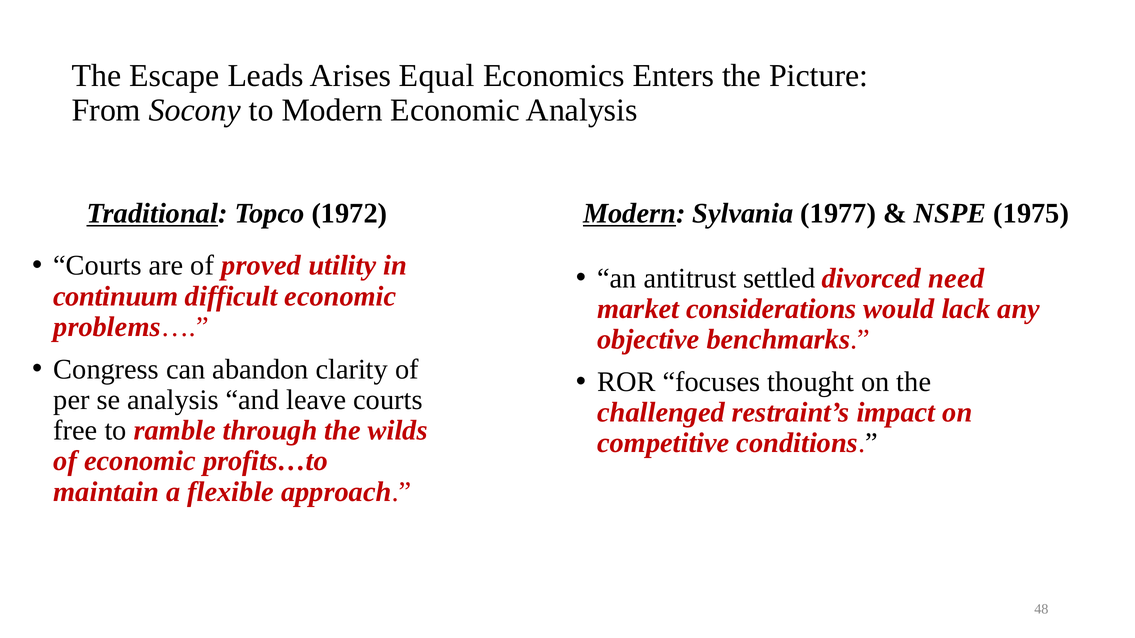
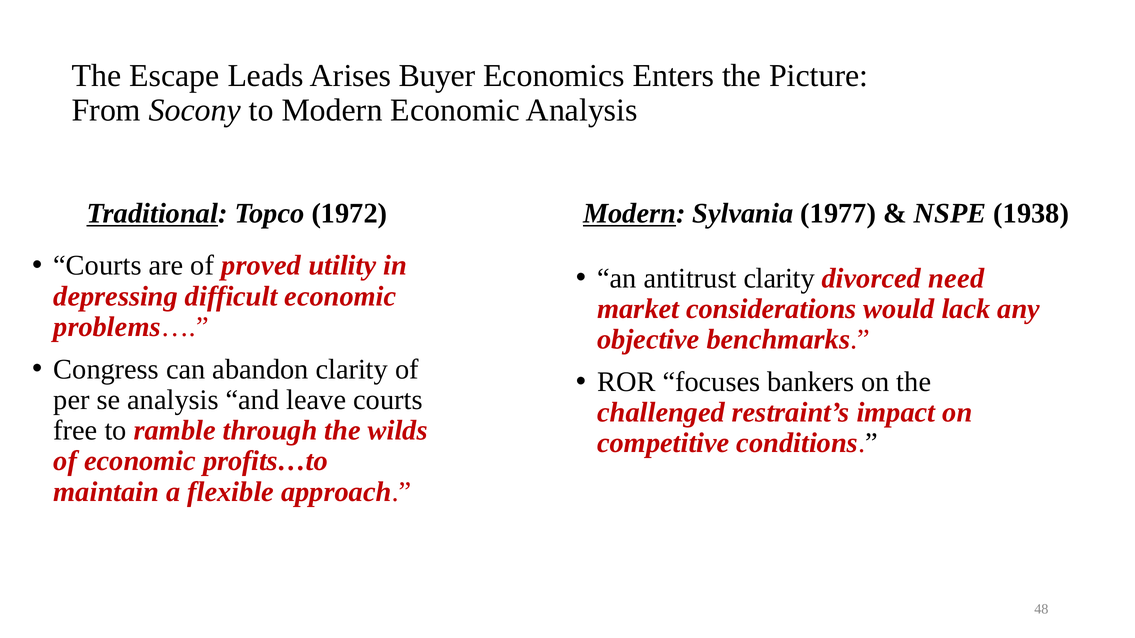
Equal: Equal -> Buyer
1975: 1975 -> 1938
antitrust settled: settled -> clarity
continuum: continuum -> depressing
thought: thought -> bankers
